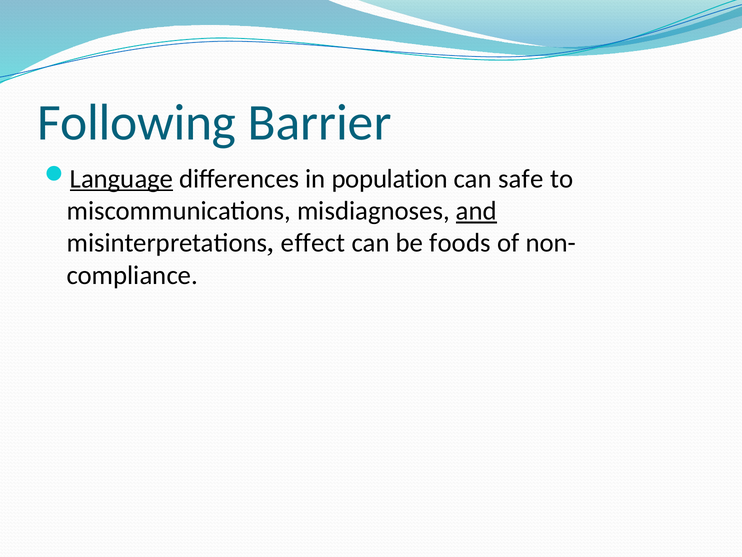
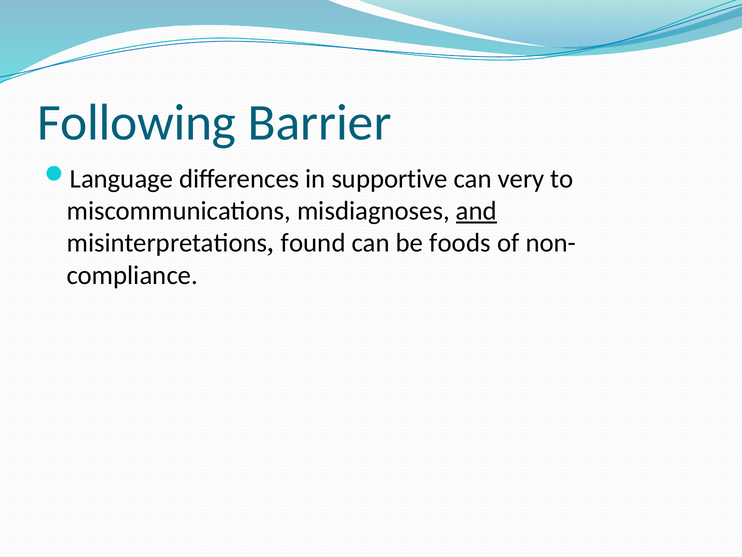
Language underline: present -> none
population: population -> supportive
safe: safe -> very
effect: effect -> found
